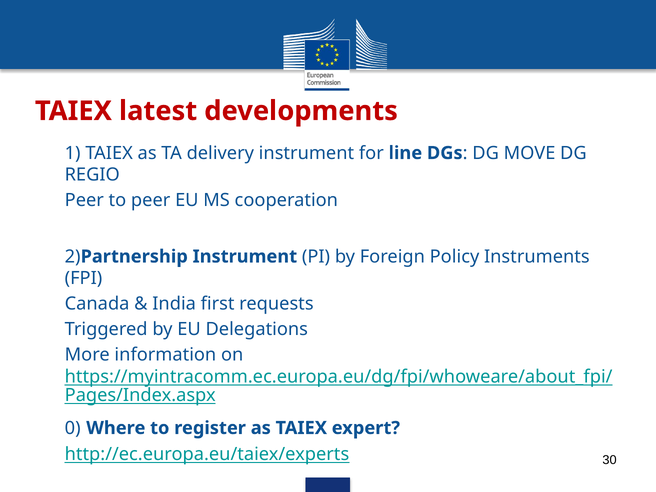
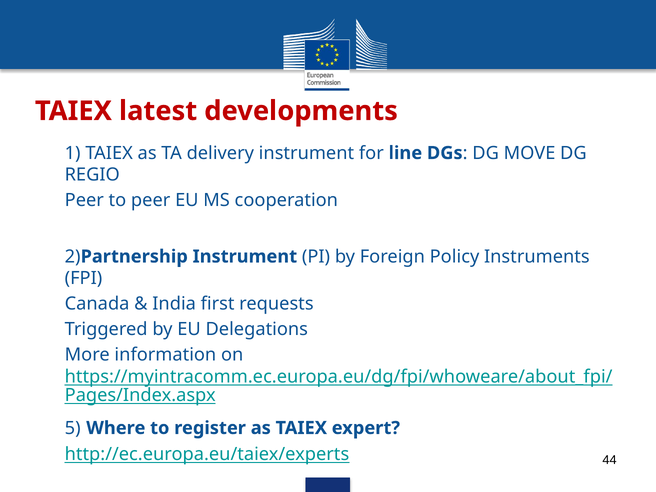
0: 0 -> 5
30: 30 -> 44
